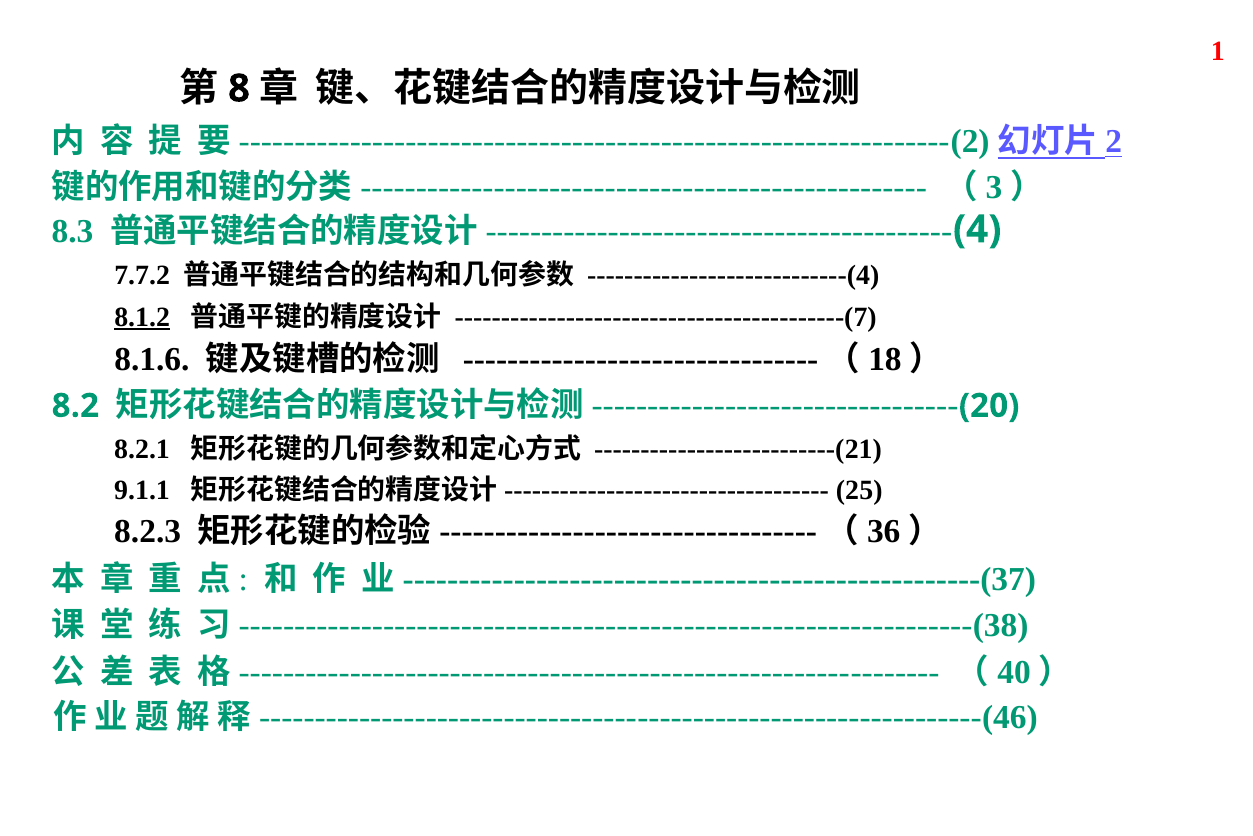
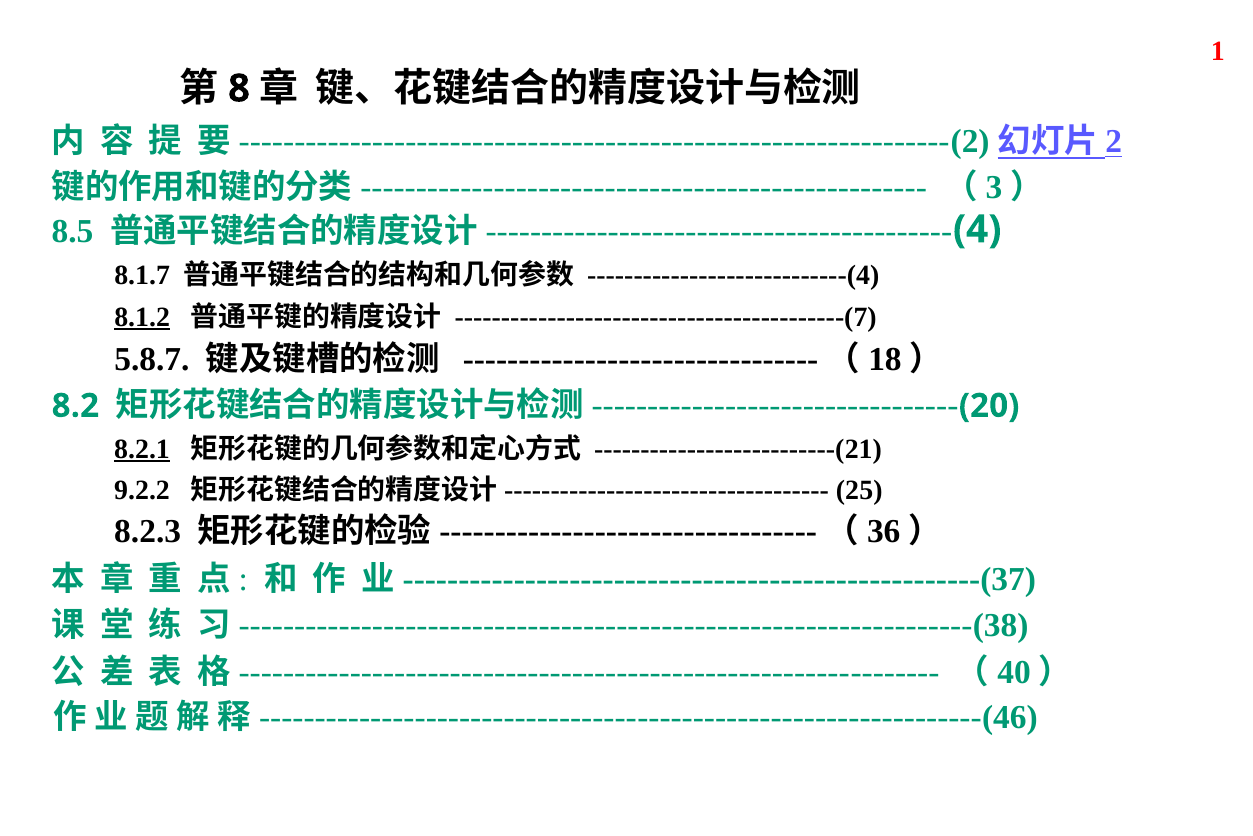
8.3: 8.3 -> 8.5
7.7.2: 7.7.2 -> 8.1.7
8.1.6: 8.1.6 -> 5.8.7
8.2.1 underline: none -> present
9.1.1: 9.1.1 -> 9.2.2
